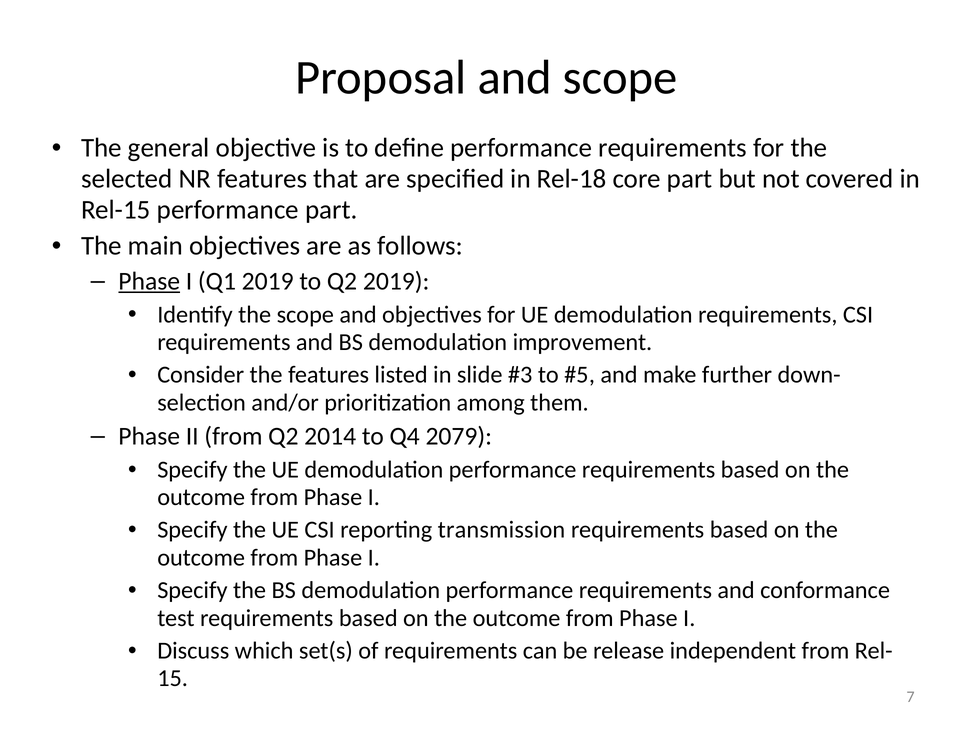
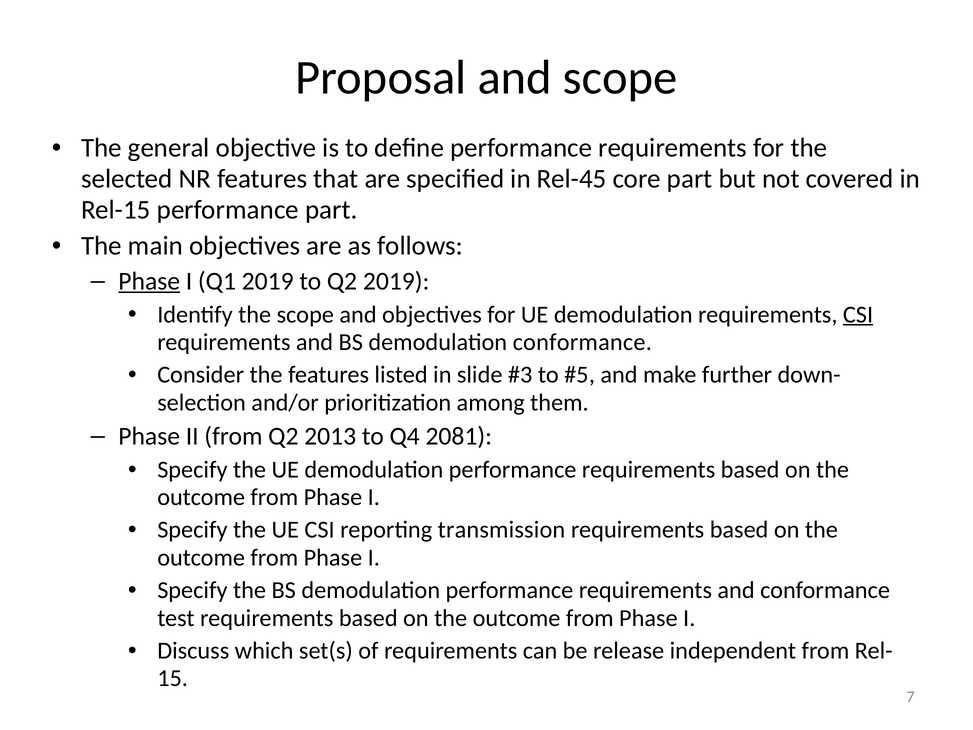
Rel-18: Rel-18 -> Rel-45
CSI at (858, 314) underline: none -> present
demodulation improvement: improvement -> conformance
2014: 2014 -> 2013
2079: 2079 -> 2081
